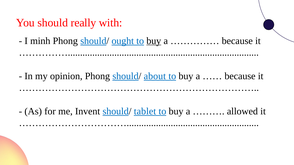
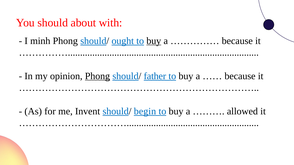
really: really -> about
Phong at (97, 76) underline: none -> present
about: about -> father
tablet: tablet -> begin
